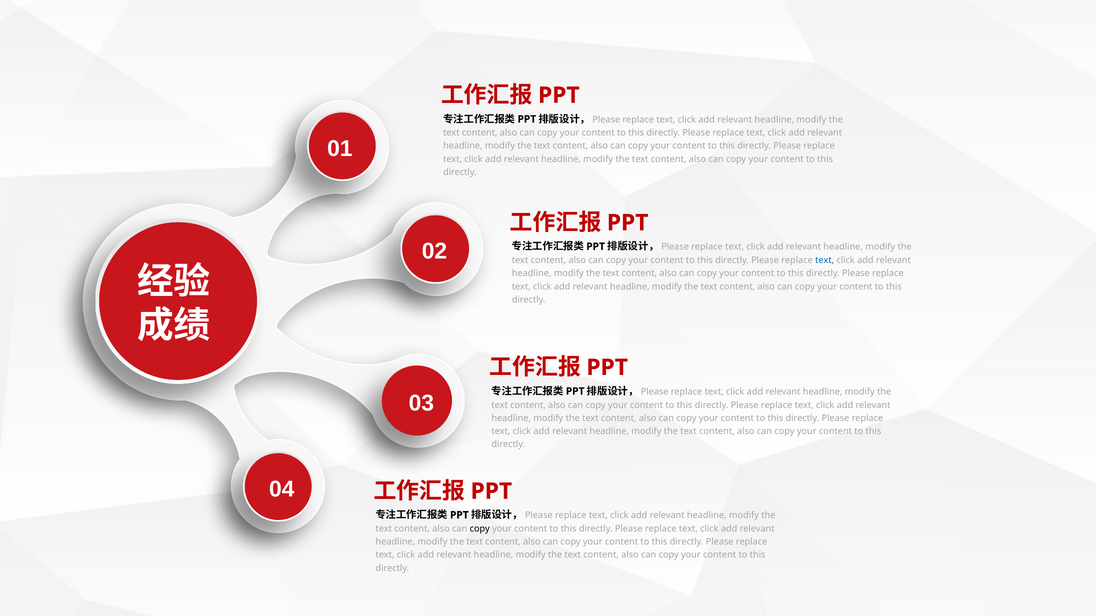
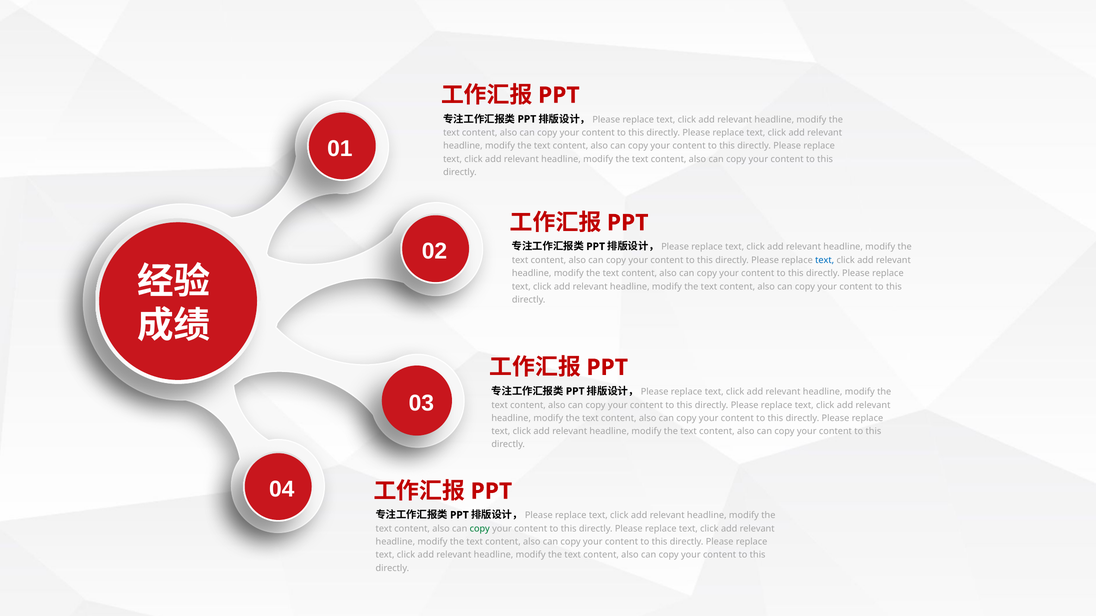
copy at (480, 529) colour: black -> green
